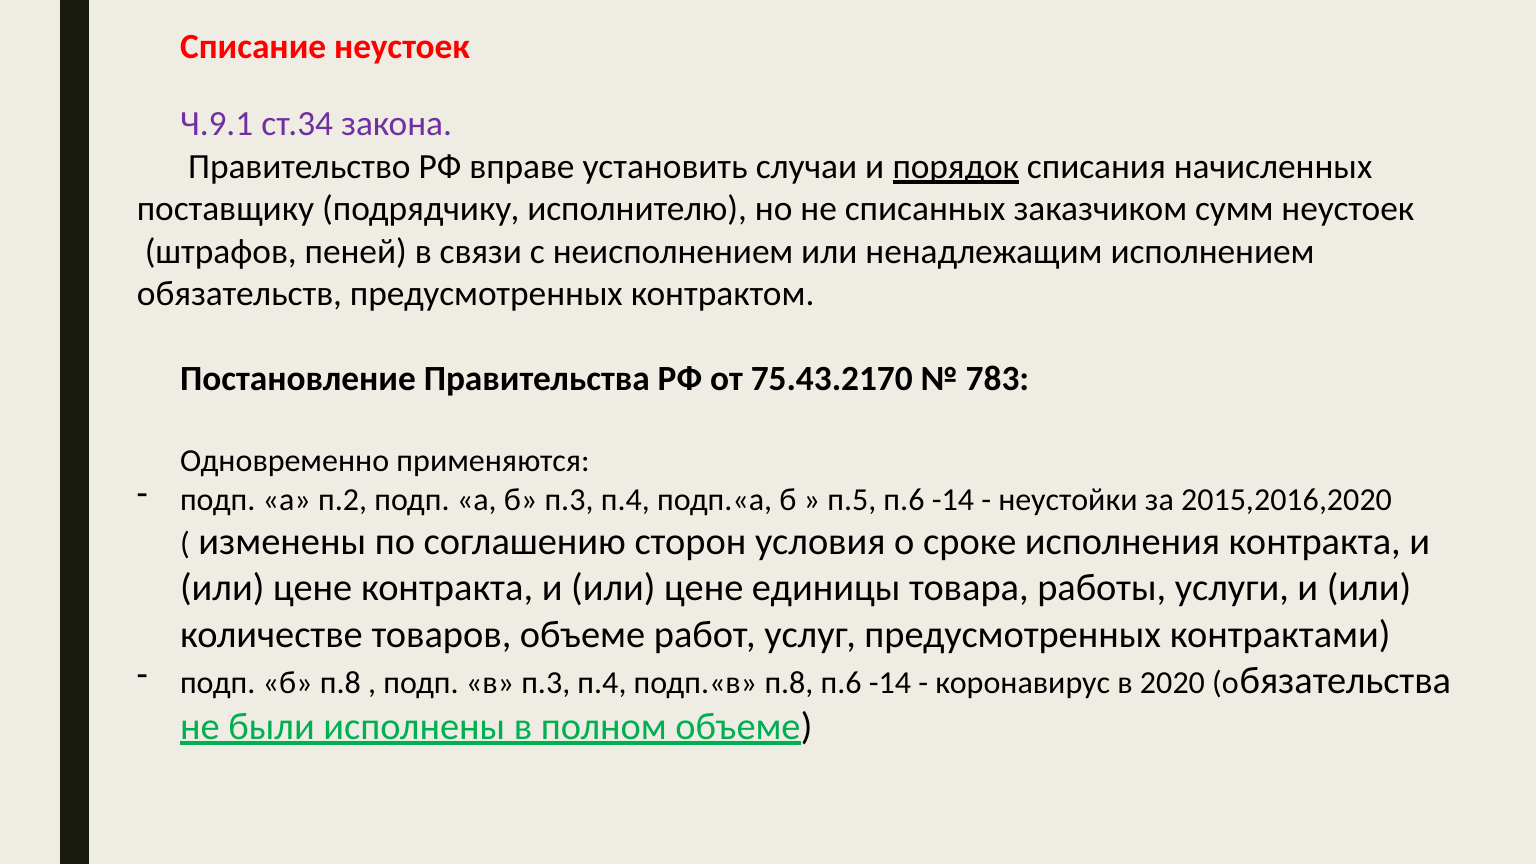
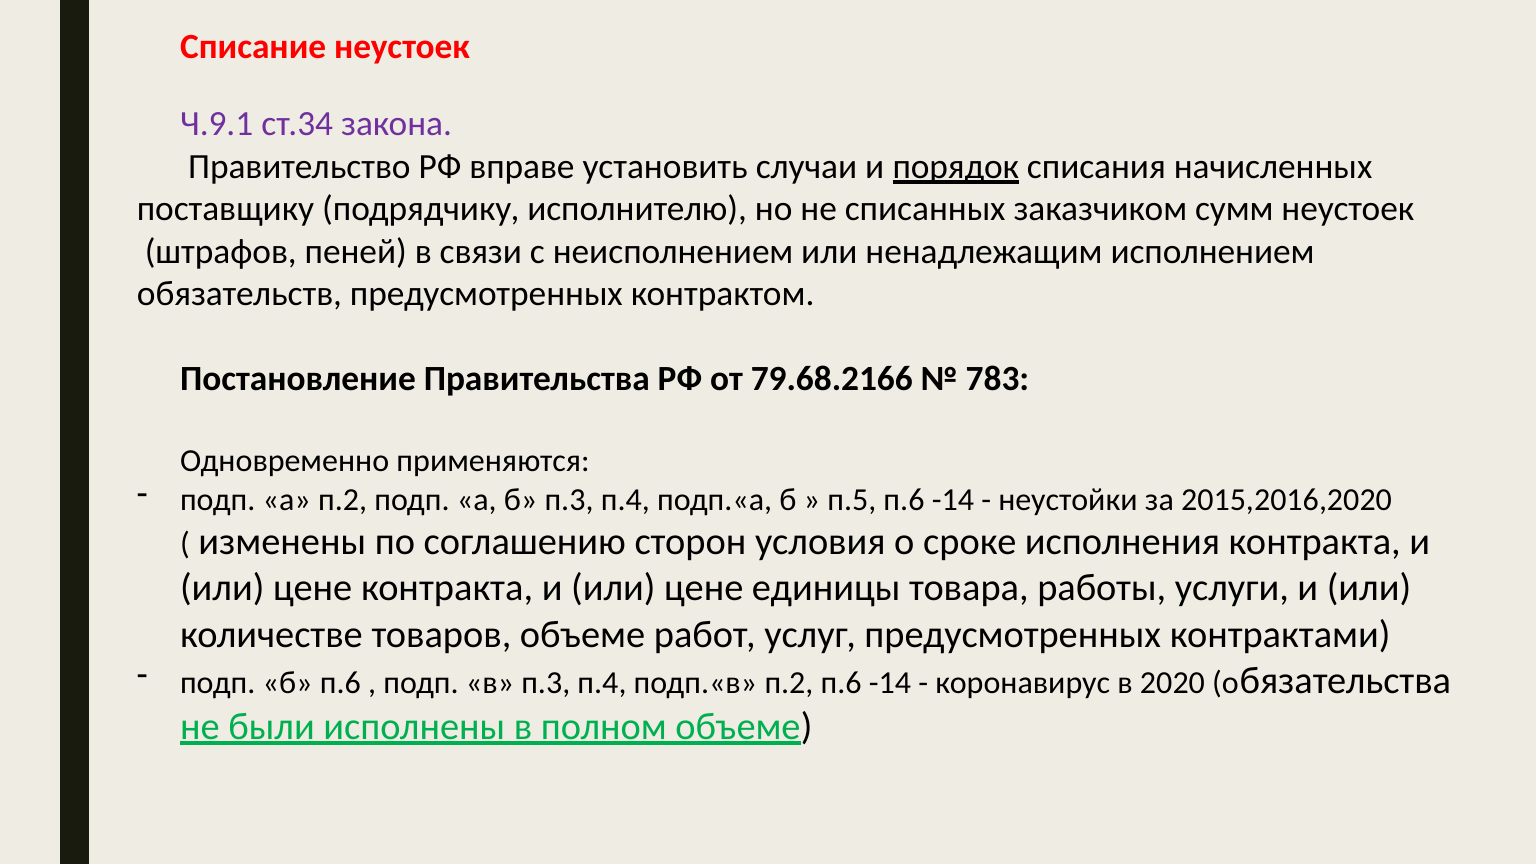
75.43.2170: 75.43.2170 -> 79.68.2166
б п.8: п.8 -> п.6
подп.«в п.8: п.8 -> п.2
